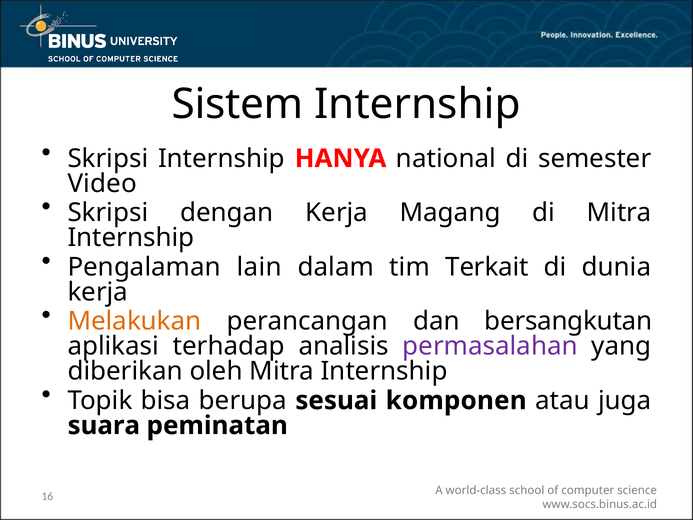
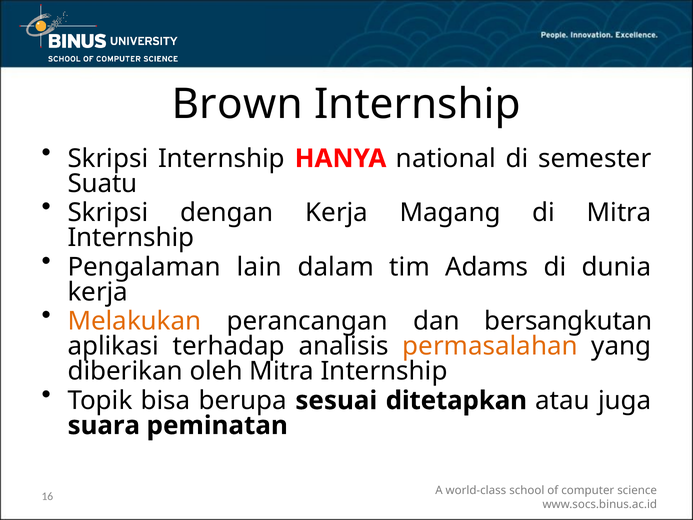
Sistem: Sistem -> Brown
Video: Video -> Suatu
Terkait: Terkait -> Adams
permasalahan colour: purple -> orange
komponen: komponen -> ditetapkan
